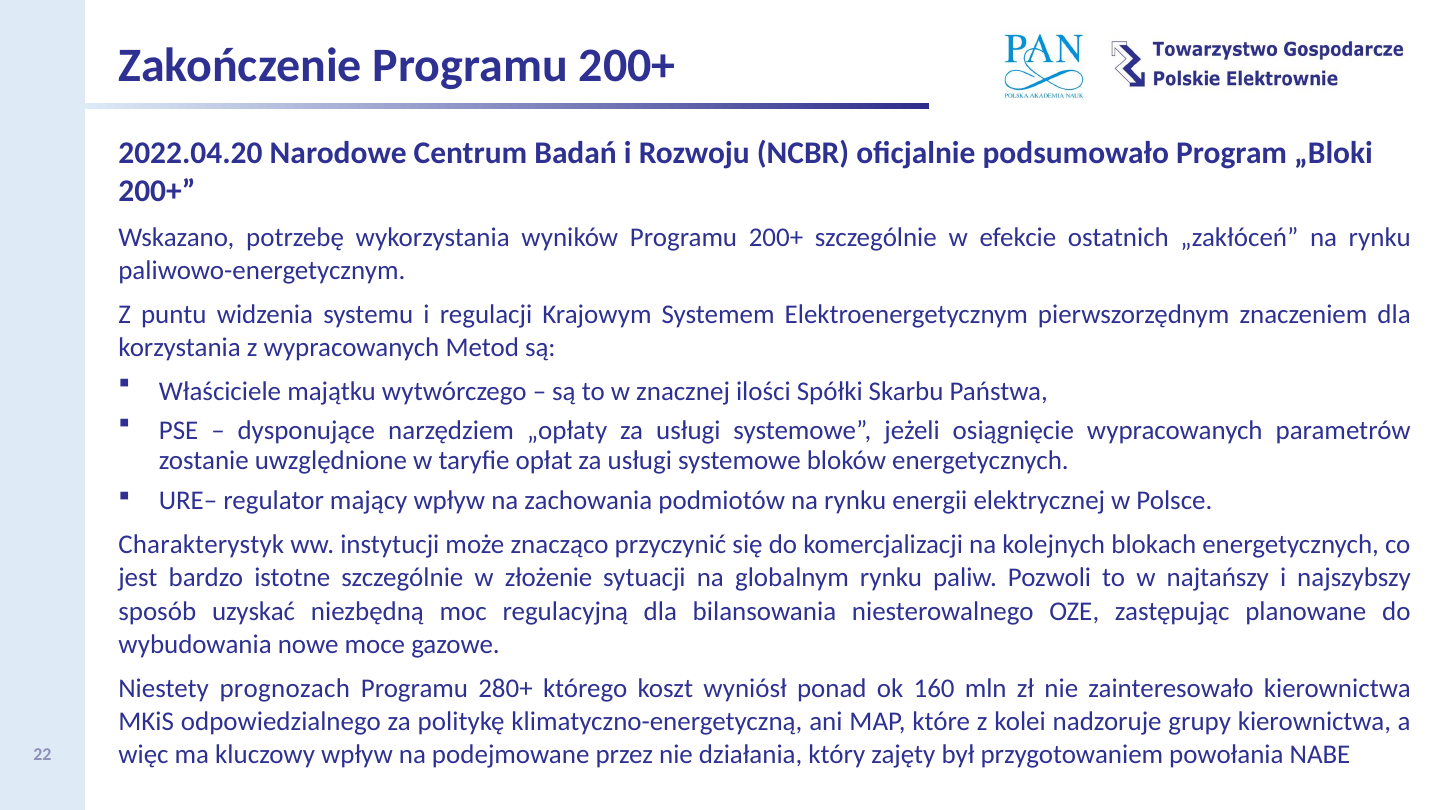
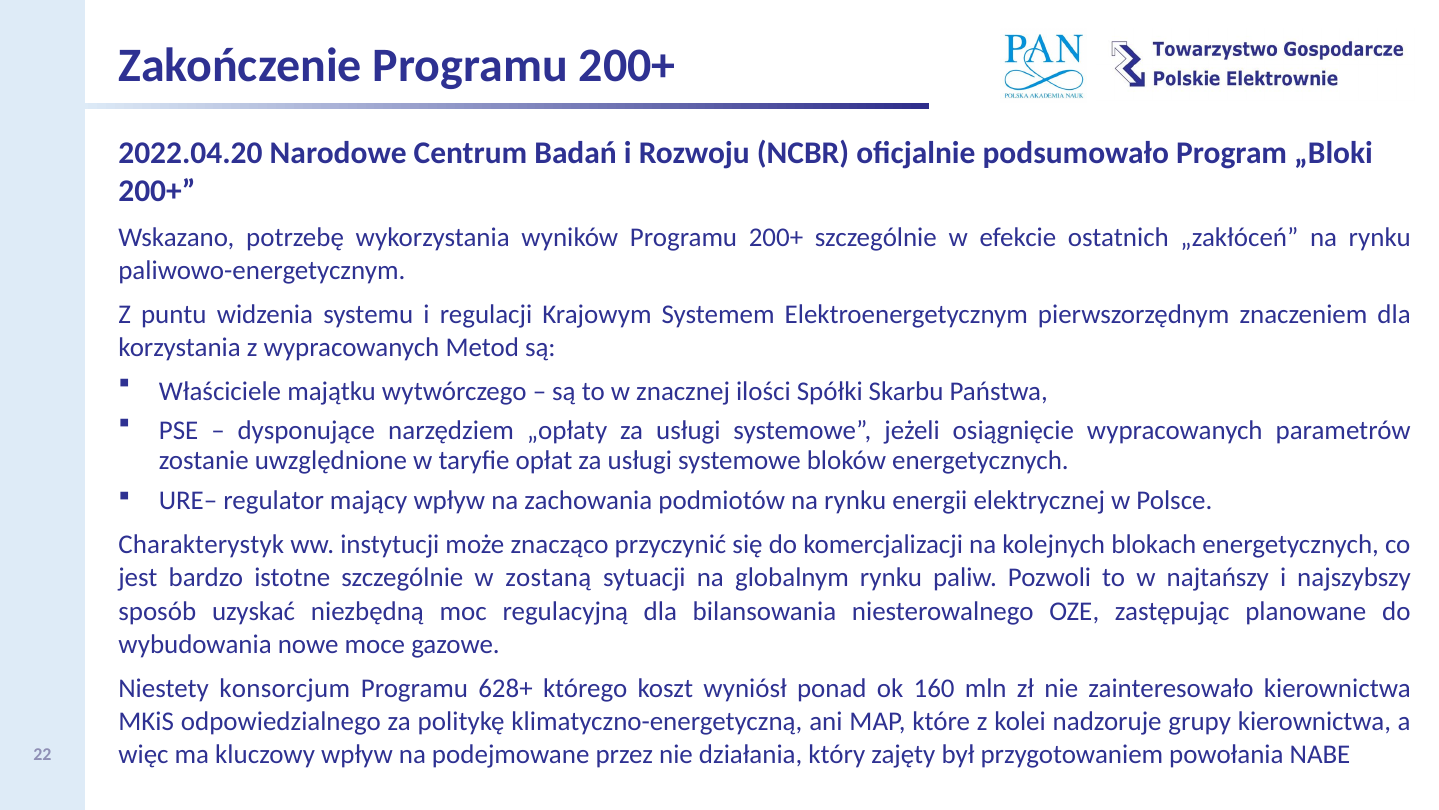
złożenie: złożenie -> zostaną
prognozach: prognozach -> konsorcjum
280+: 280+ -> 628+
